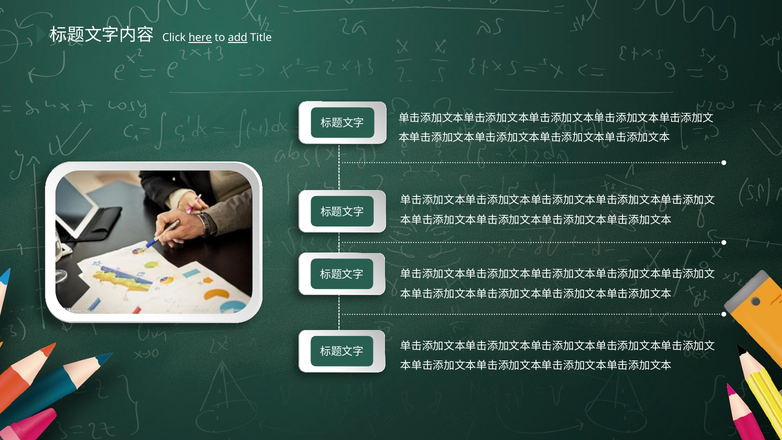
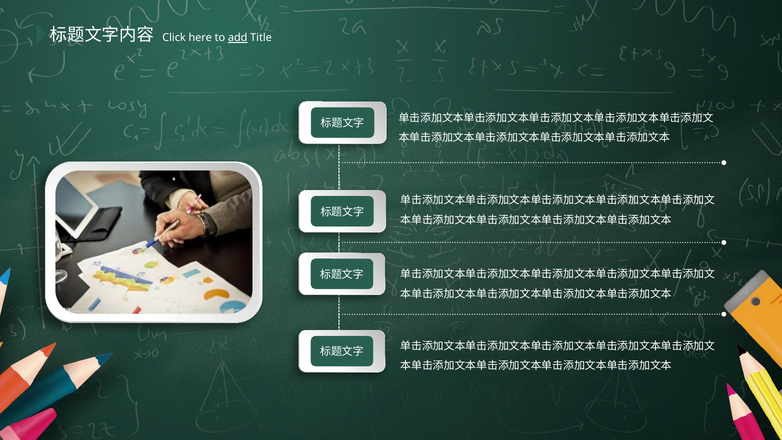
here underline: present -> none
